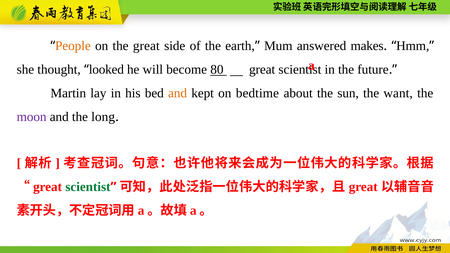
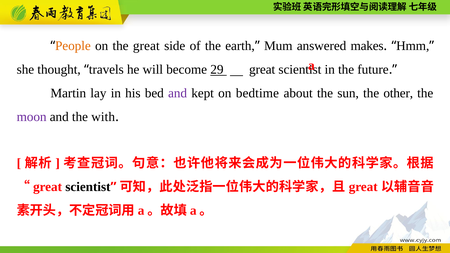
looked: looked -> travels
80: 80 -> 29
and at (178, 93) colour: orange -> purple
want: want -> other
long: long -> with
scientist at (88, 187) colour: green -> black
